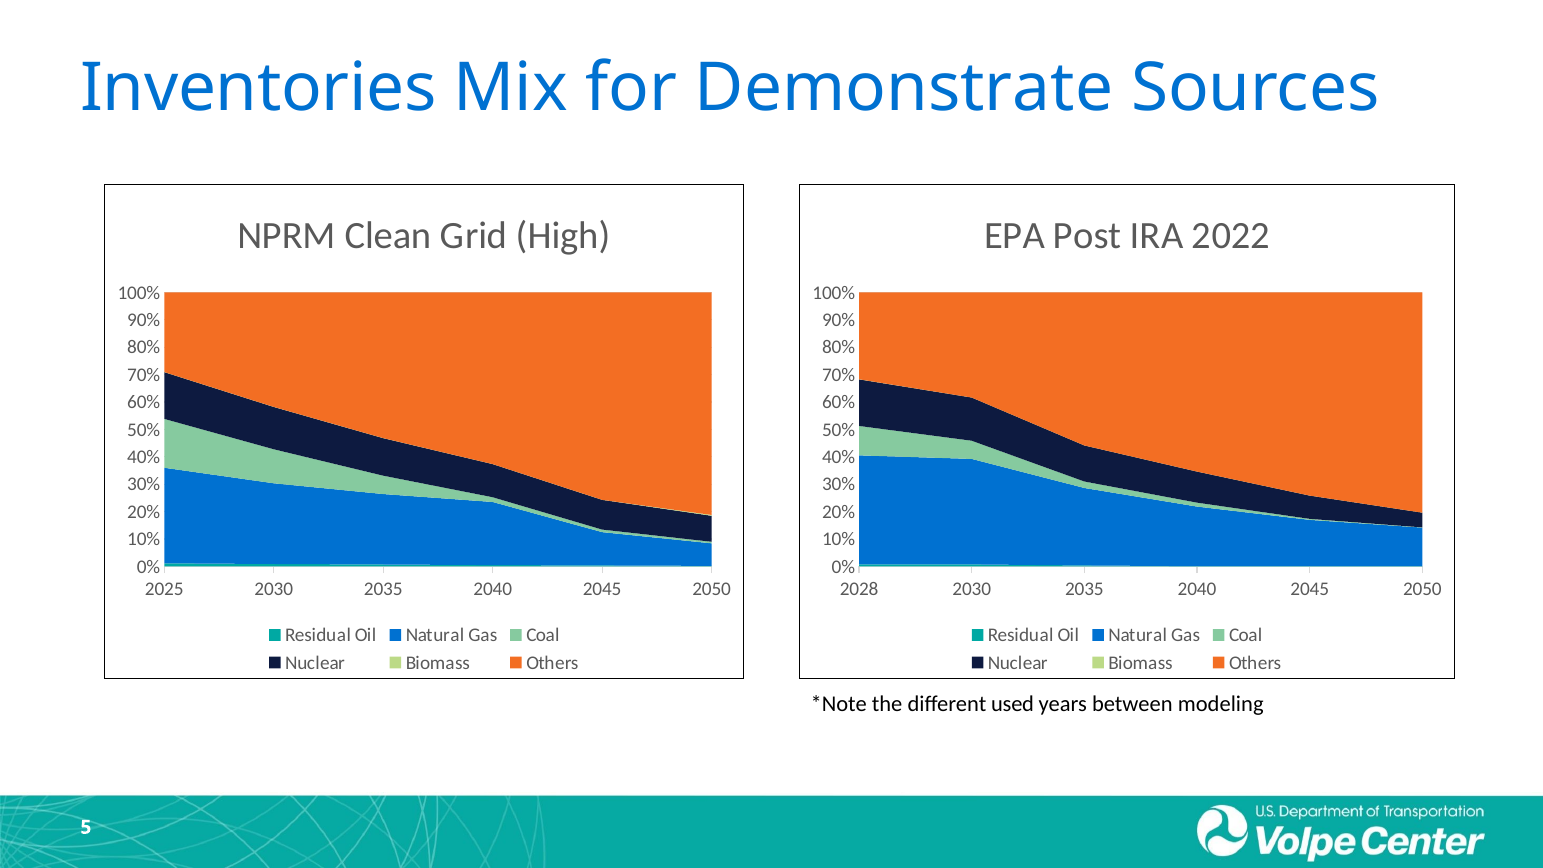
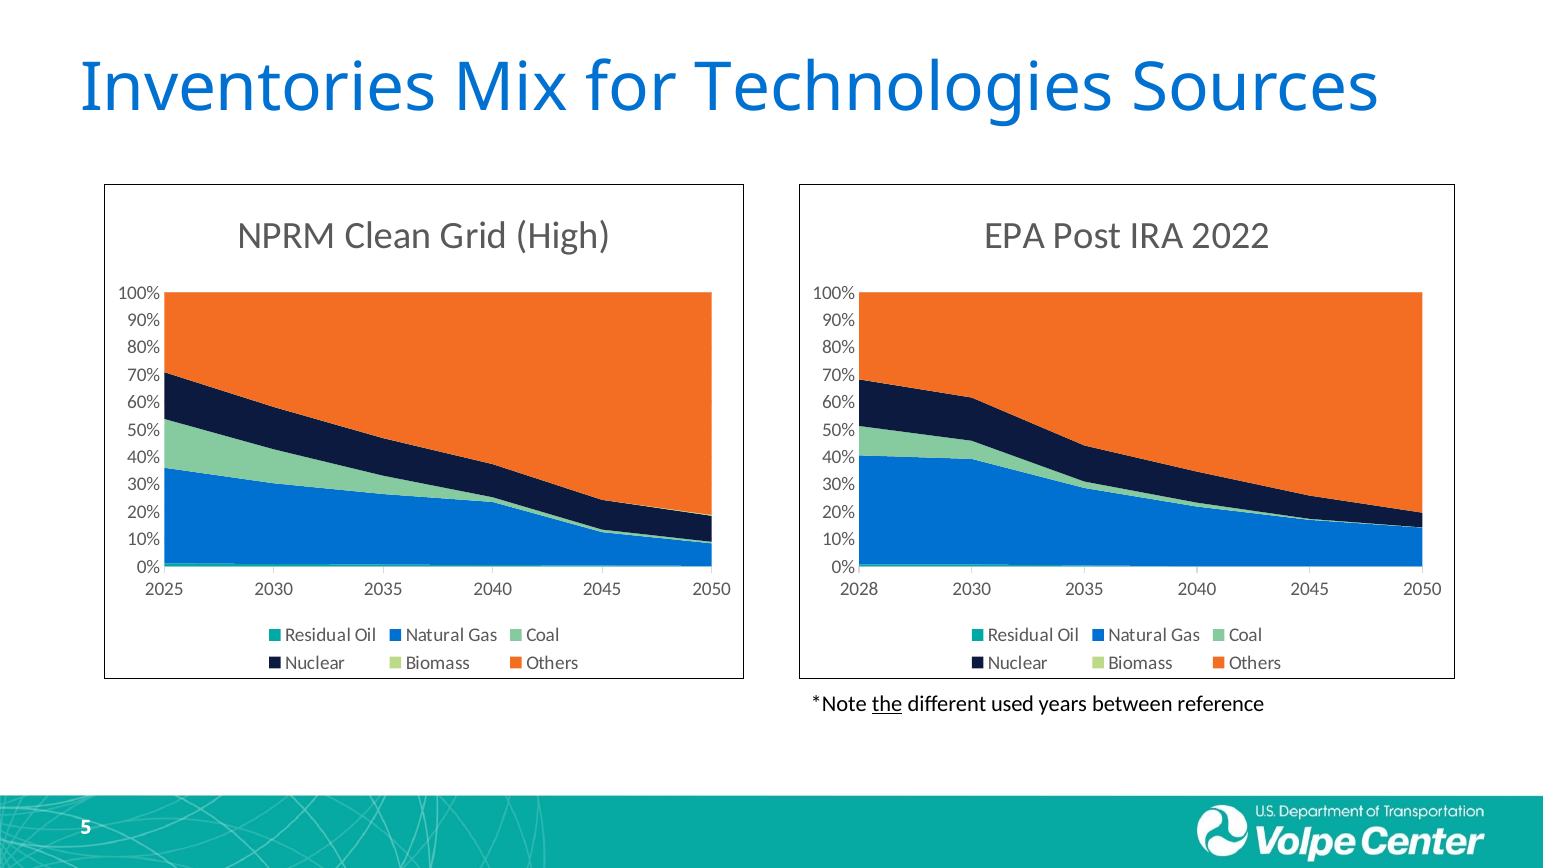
Demonstrate: Demonstrate -> Technologies
the underline: none -> present
modeling: modeling -> reference
